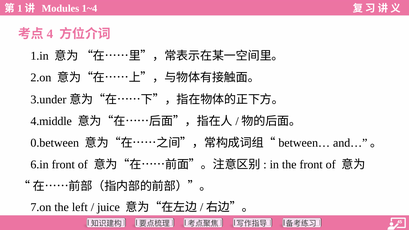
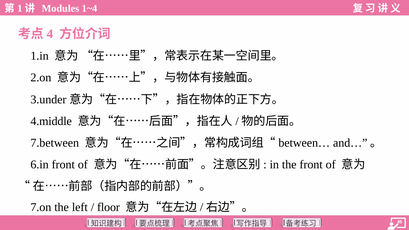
0.between: 0.between -> 7.between
juice: juice -> floor
